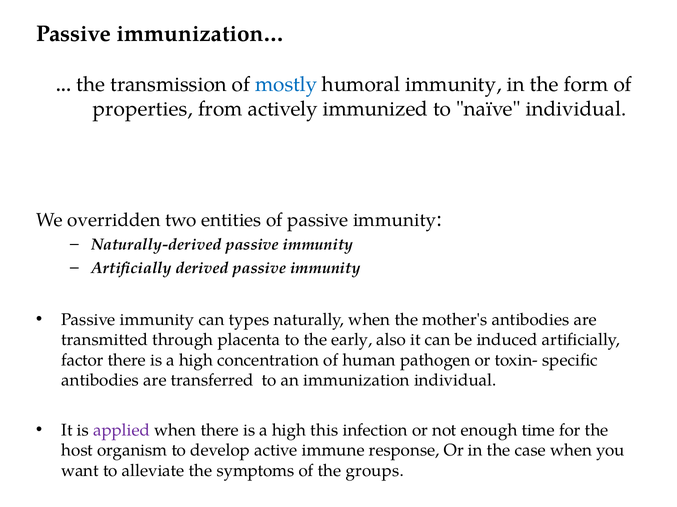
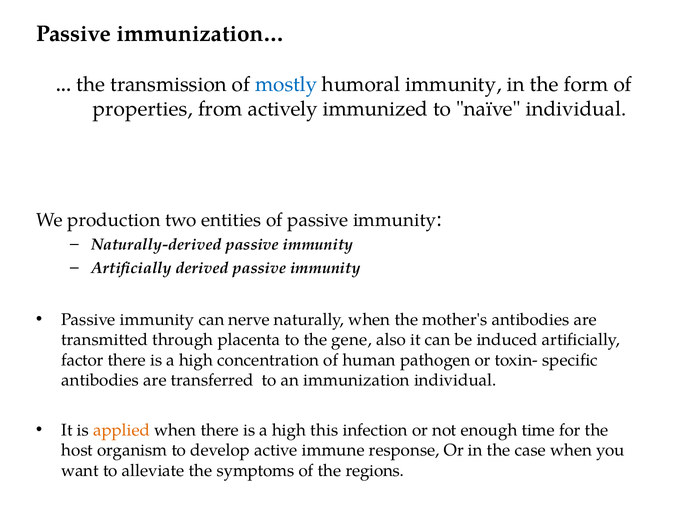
overridden: overridden -> production
types: types -> nerve
early: early -> gene
applied colour: purple -> orange
groups: groups -> regions
